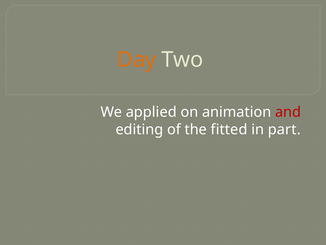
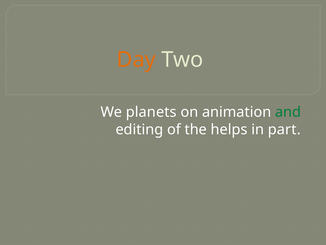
applied: applied -> planets
and colour: red -> green
fitted: fitted -> helps
